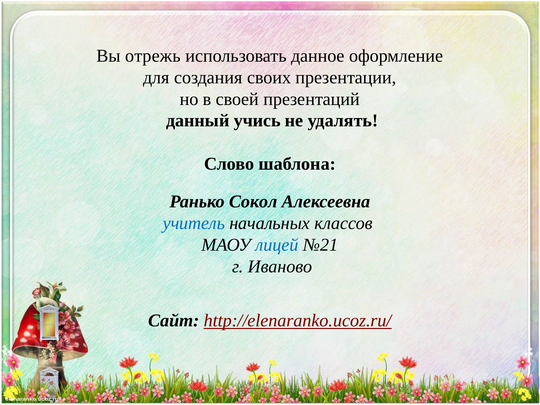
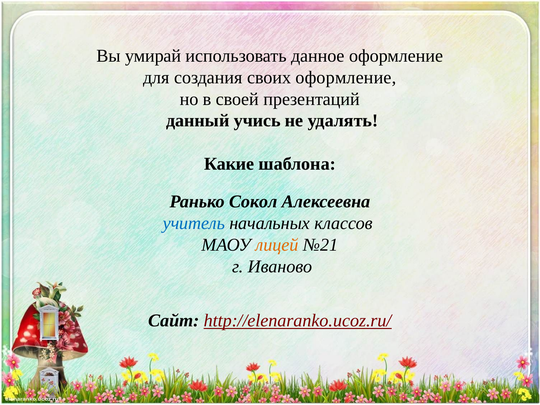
отрежь: отрежь -> умирай
своих презентации: презентации -> оформление
Слово: Слово -> Какие
лицей colour: blue -> orange
